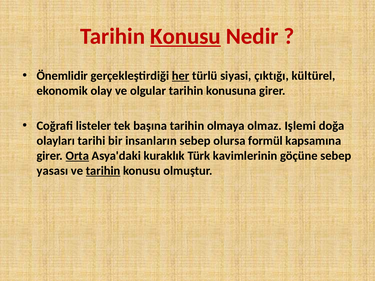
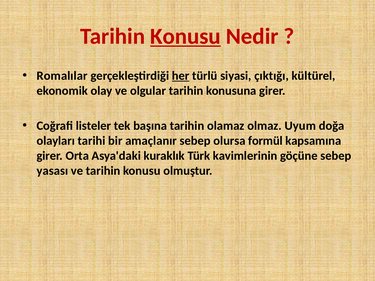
Önemlidir: Önemlidir -> Romalılar
olmaya: olmaya -> olamaz
Işlemi: Işlemi -> Uyum
insanların: insanların -> amaçlanır
Orta underline: present -> none
tarihin at (103, 171) underline: present -> none
